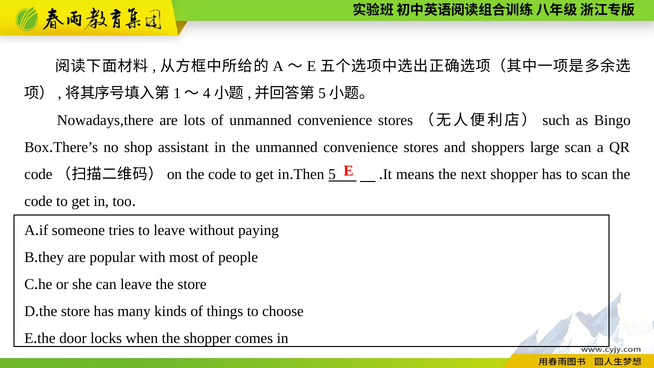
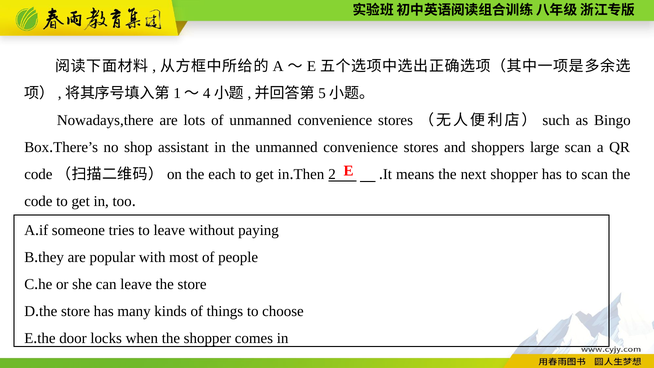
code at (222, 174): code -> each
5: 5 -> 2
